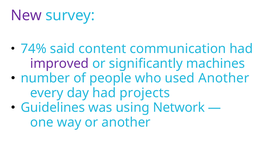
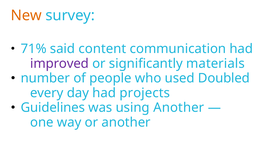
New colour: purple -> orange
74%: 74% -> 71%
machines: machines -> materials
used Another: Another -> Doubled
using Network: Network -> Another
